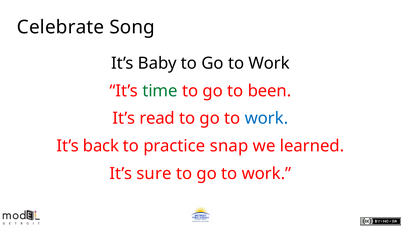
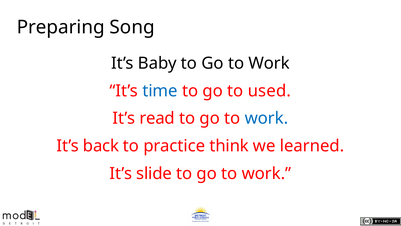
Celebrate: Celebrate -> Preparing
time colour: green -> blue
been: been -> used
snap: snap -> think
sure: sure -> slide
